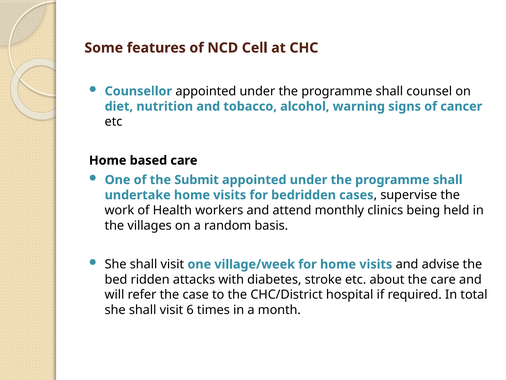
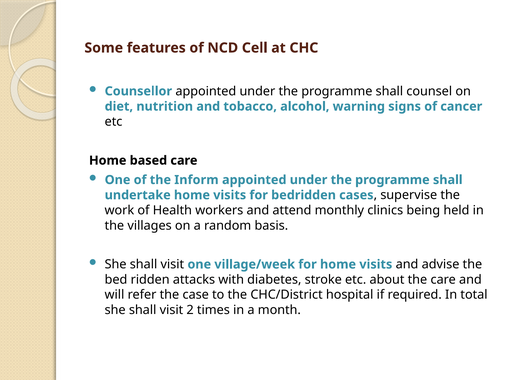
Submit: Submit -> Inform
6: 6 -> 2
